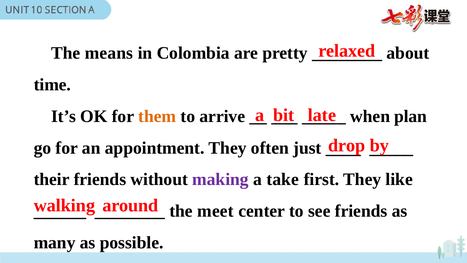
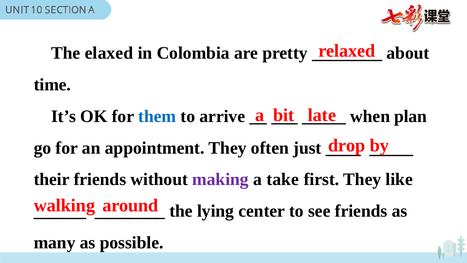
means: means -> elaxed
them colour: orange -> blue
meet: meet -> lying
